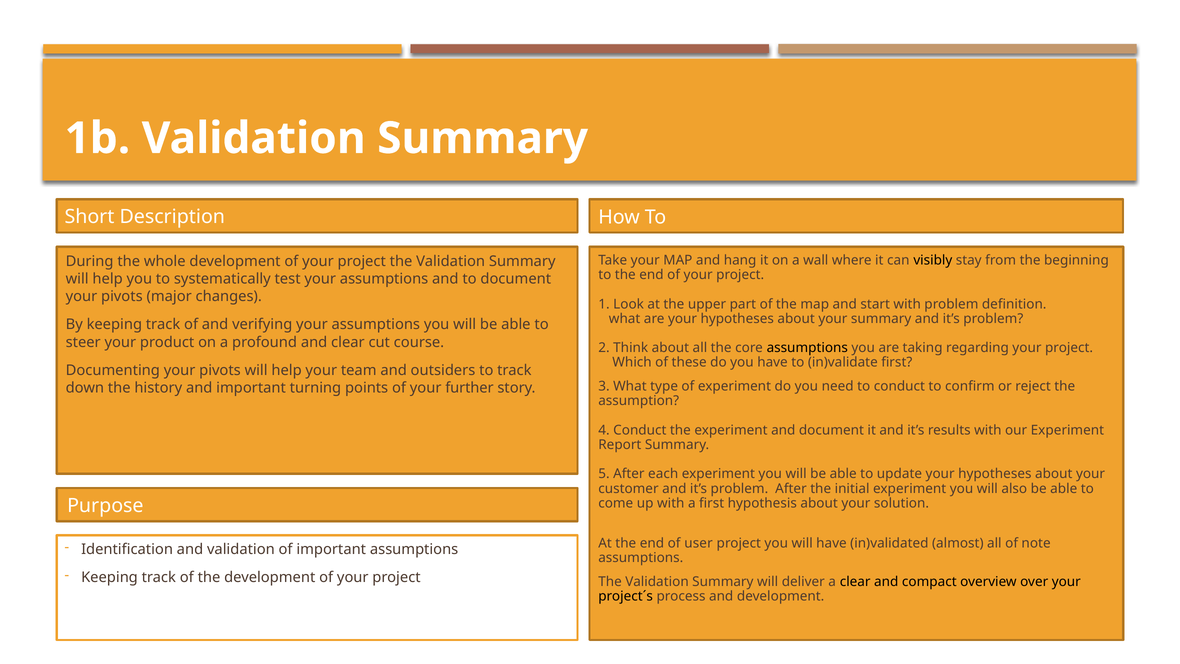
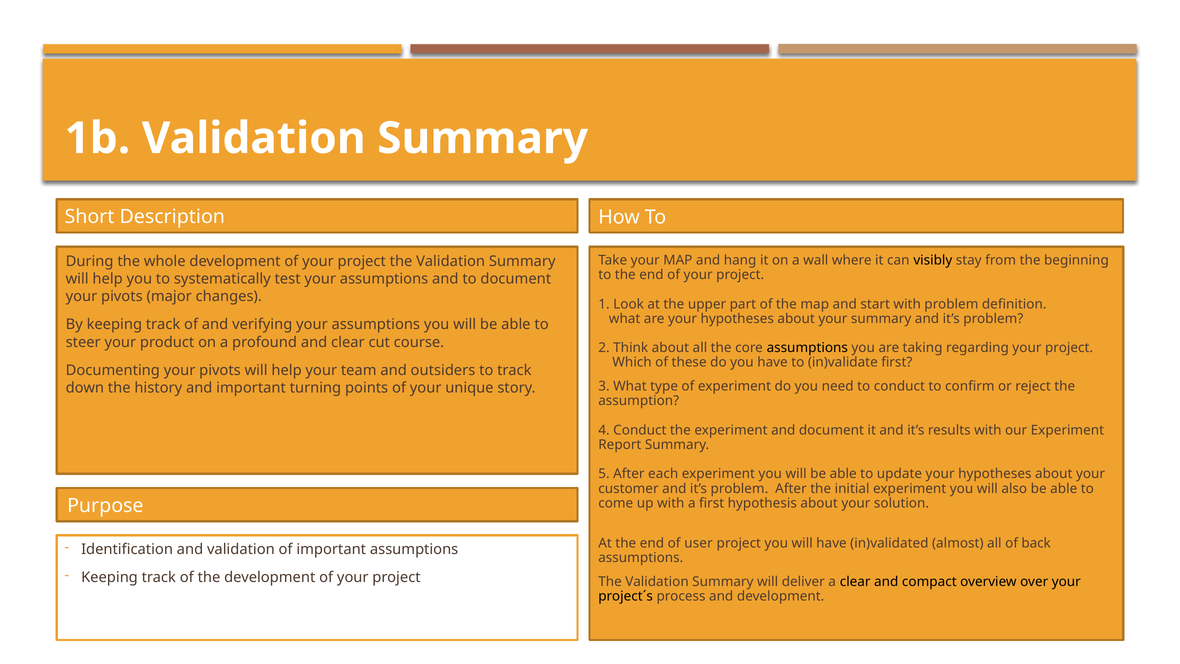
further: further -> unique
note: note -> back
